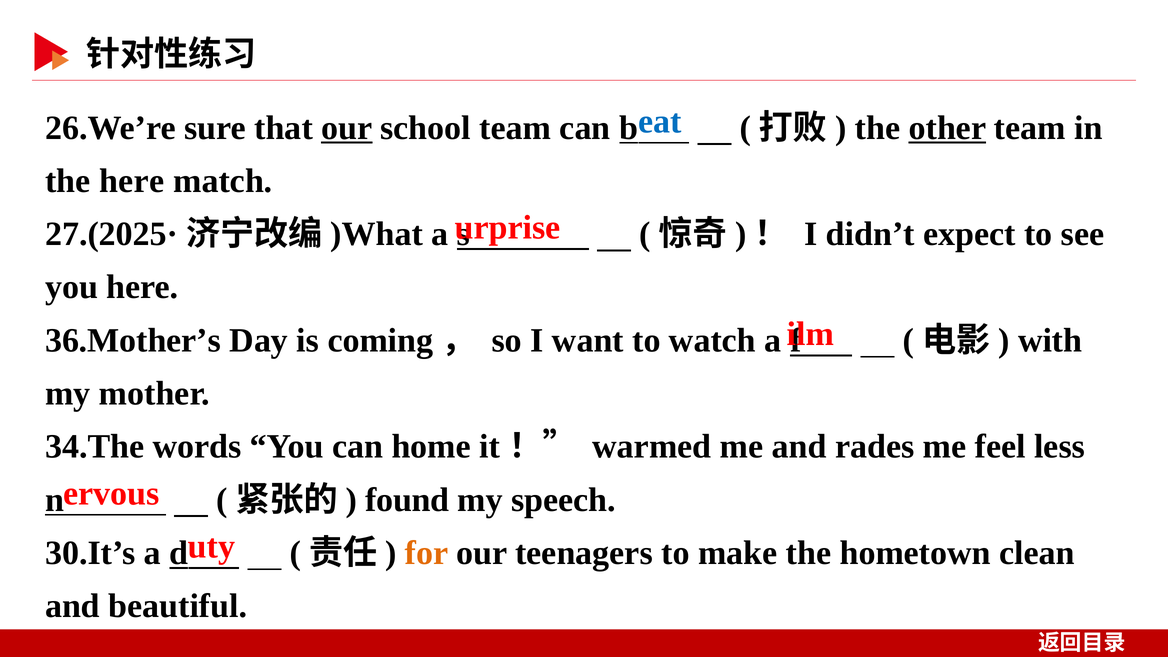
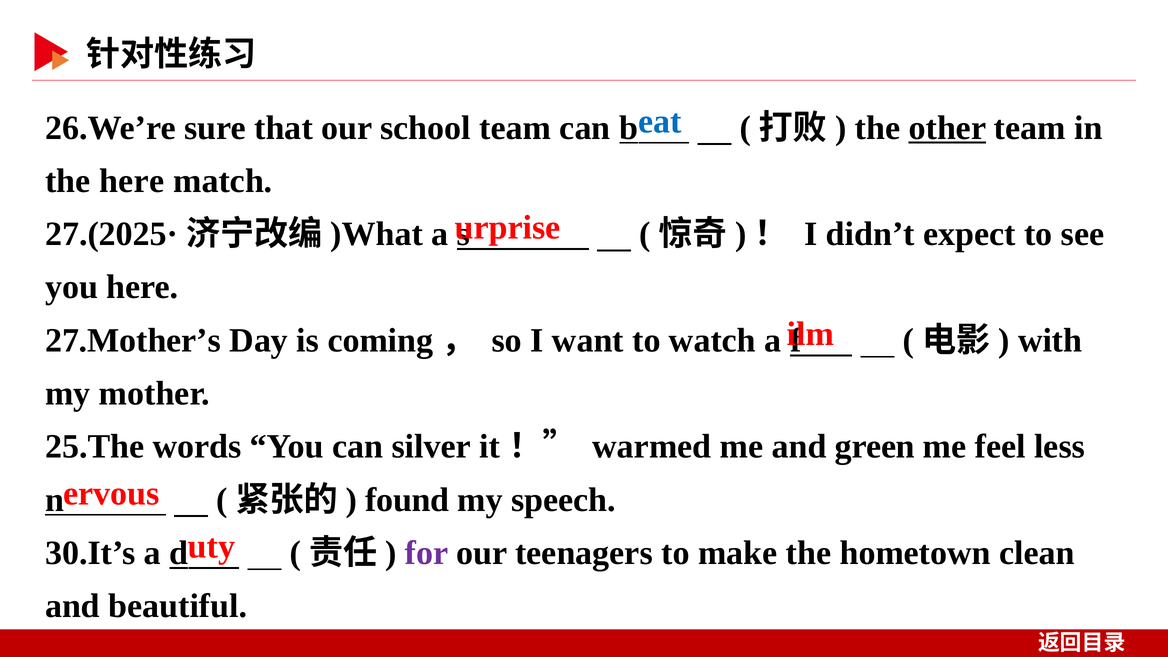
our at (347, 128) underline: present -> none
36.Mother’s: 36.Mother’s -> 27.Mother’s
34.The: 34.The -> 25.The
home: home -> silver
rades: rades -> green
for colour: orange -> purple
